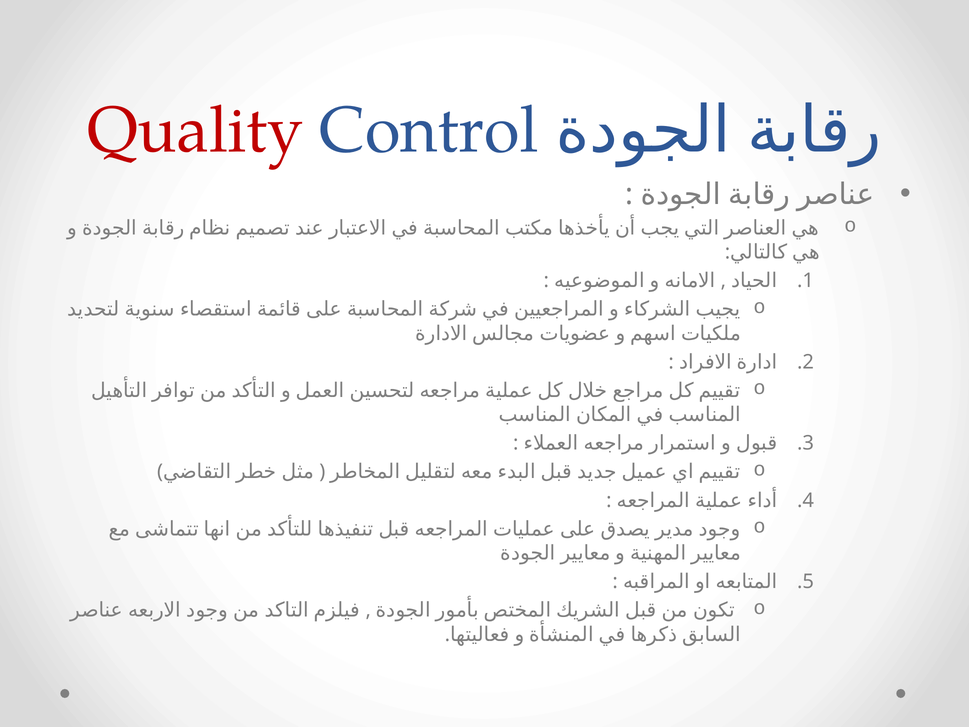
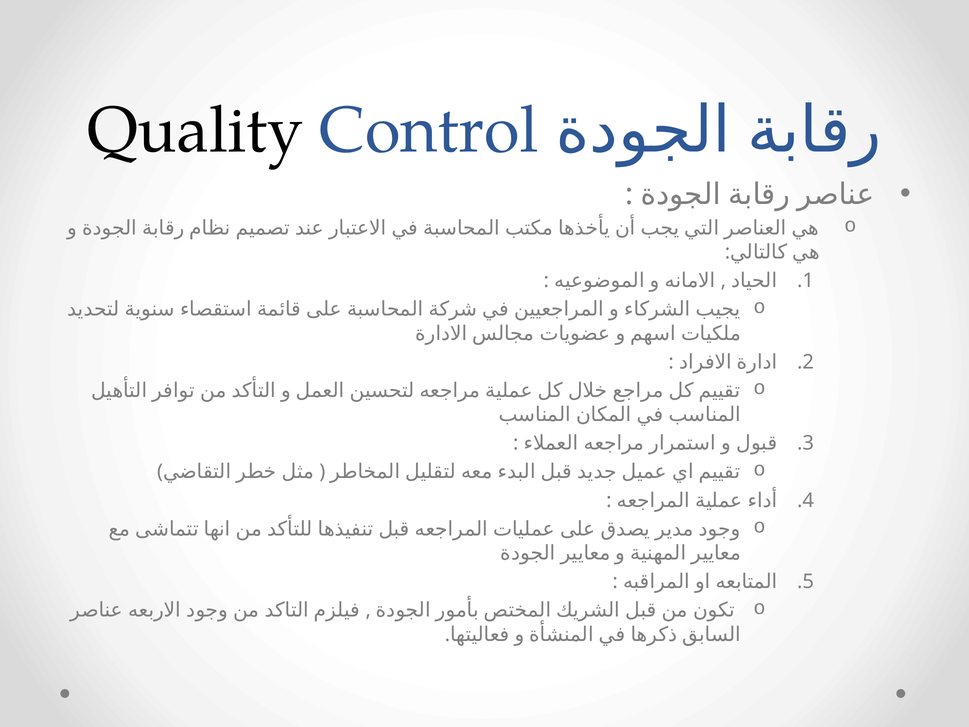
Quality colour: red -> black
